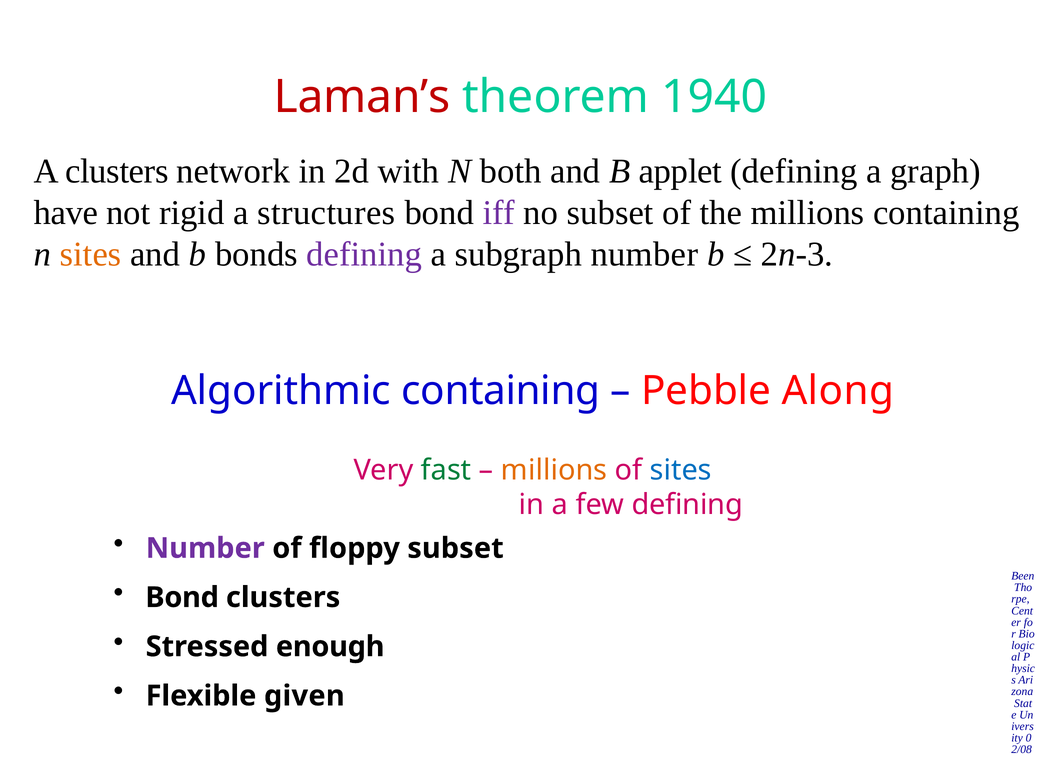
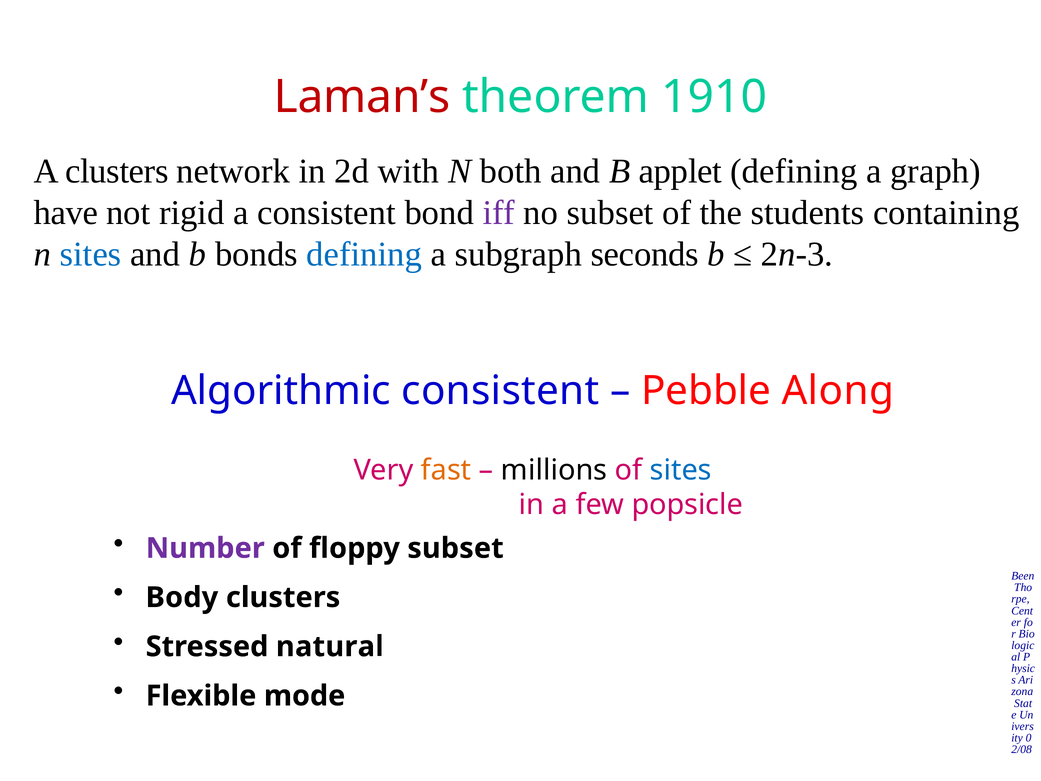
1940: 1940 -> 1910
a structures: structures -> consistent
the millions: millions -> students
sites at (91, 254) colour: orange -> blue
defining at (364, 254) colour: purple -> blue
subgraph number: number -> seconds
Algorithmic containing: containing -> consistent
fast colour: green -> orange
millions at (554, 470) colour: orange -> black
few defining: defining -> popsicle
Bond at (182, 597): Bond -> Body
enough: enough -> natural
given: given -> mode
